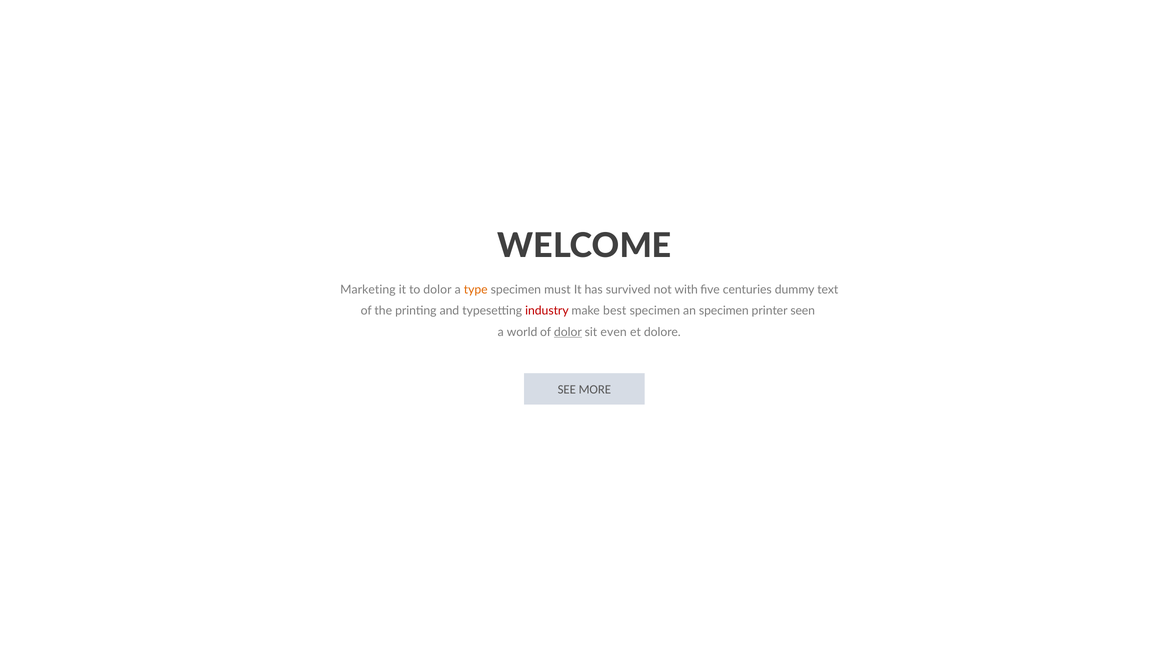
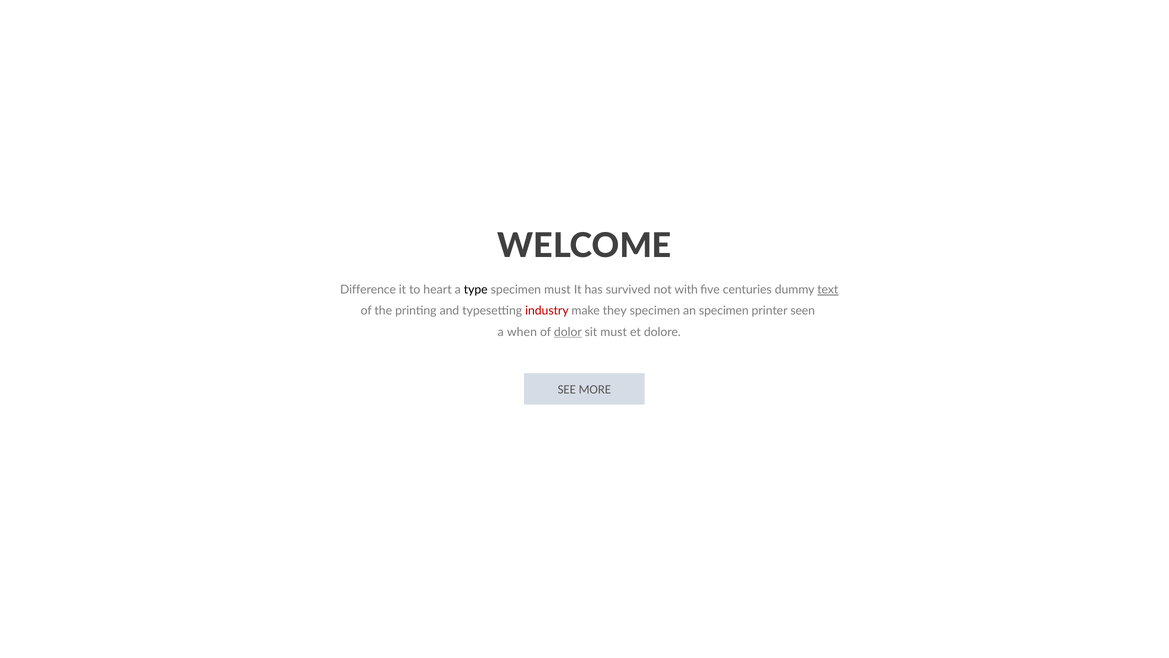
Marketing: Marketing -> Difference
to dolor: dolor -> heart
type colour: orange -> black
text underline: none -> present
best: best -> they
world: world -> when
sit even: even -> must
